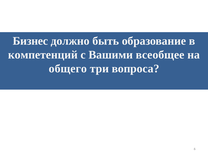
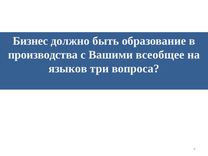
компетенций: компетенций -> производства
общего: общего -> языков
